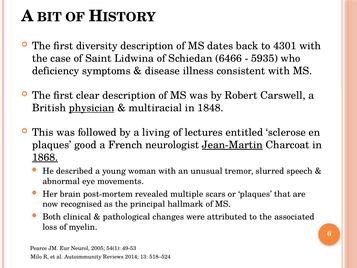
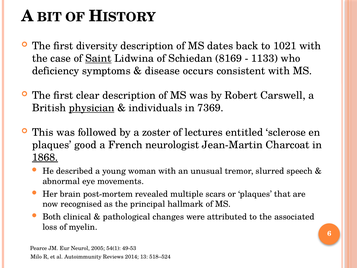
4301: 4301 -> 1021
Saint underline: none -> present
6466: 6466 -> 8169
5935: 5935 -> 1133
illness: illness -> occurs
multiracial: multiracial -> individuals
1848: 1848 -> 7369
living: living -> zoster
Jean-Martin underline: present -> none
